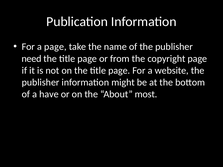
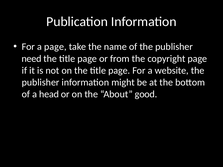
have: have -> head
most: most -> good
